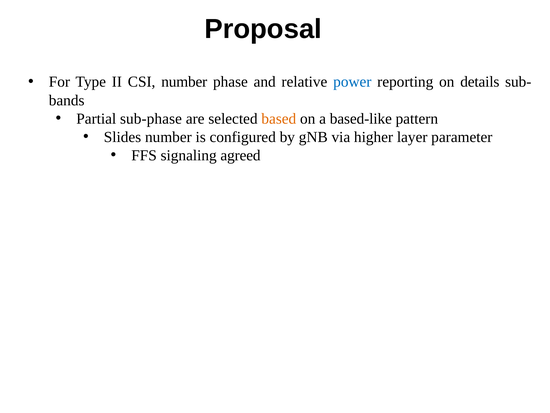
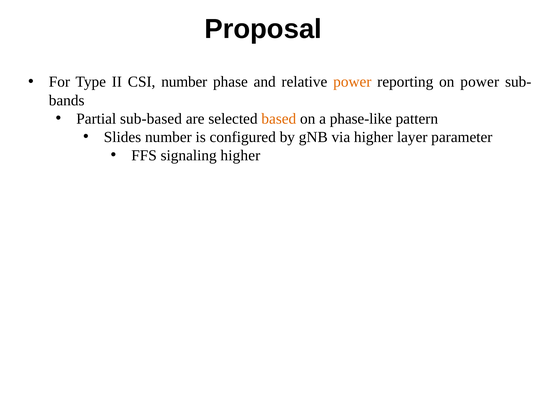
power at (352, 82) colour: blue -> orange
on details: details -> power
sub-phase: sub-phase -> sub-based
based-like: based-like -> phase-like
signaling agreed: agreed -> higher
